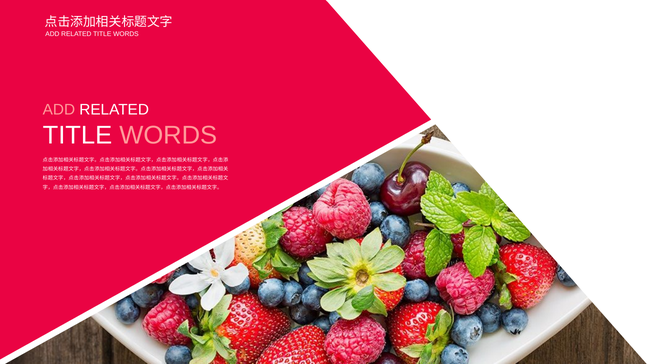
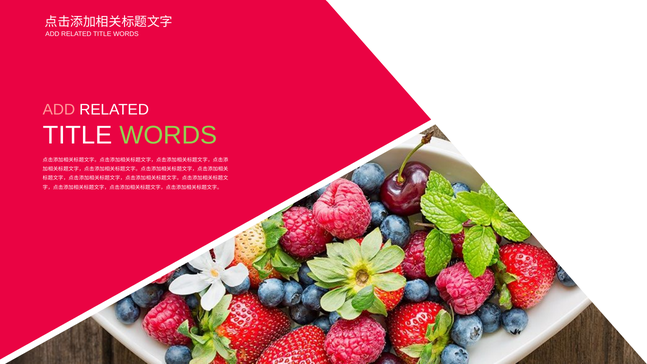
WORDS at (168, 135) colour: pink -> light green
